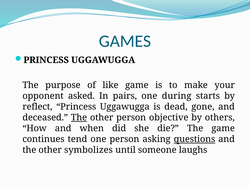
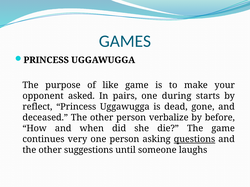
The at (79, 118) underline: present -> none
objective: objective -> verbalize
others: others -> before
tend: tend -> very
symbolizes: symbolizes -> suggestions
